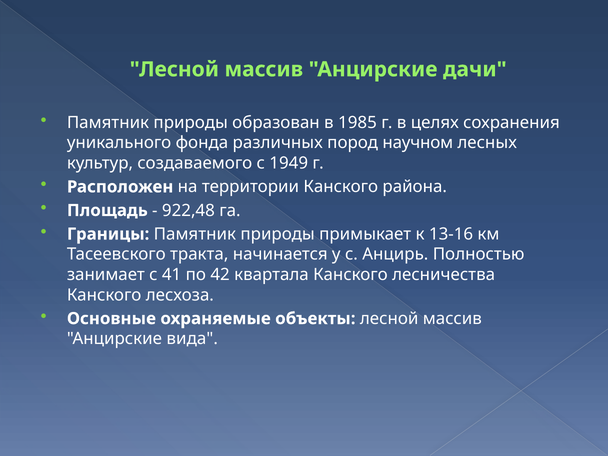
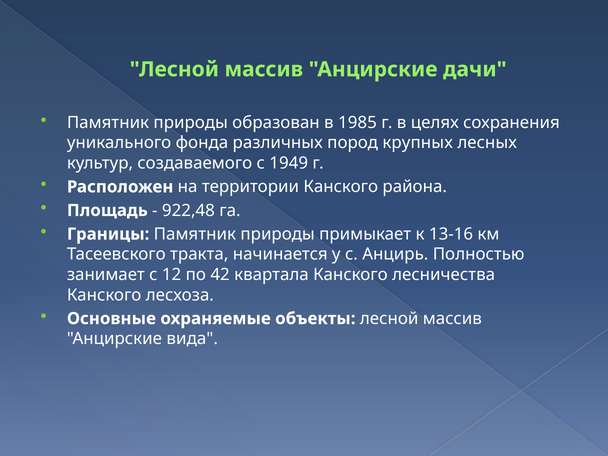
научном: научном -> крупных
41: 41 -> 12
